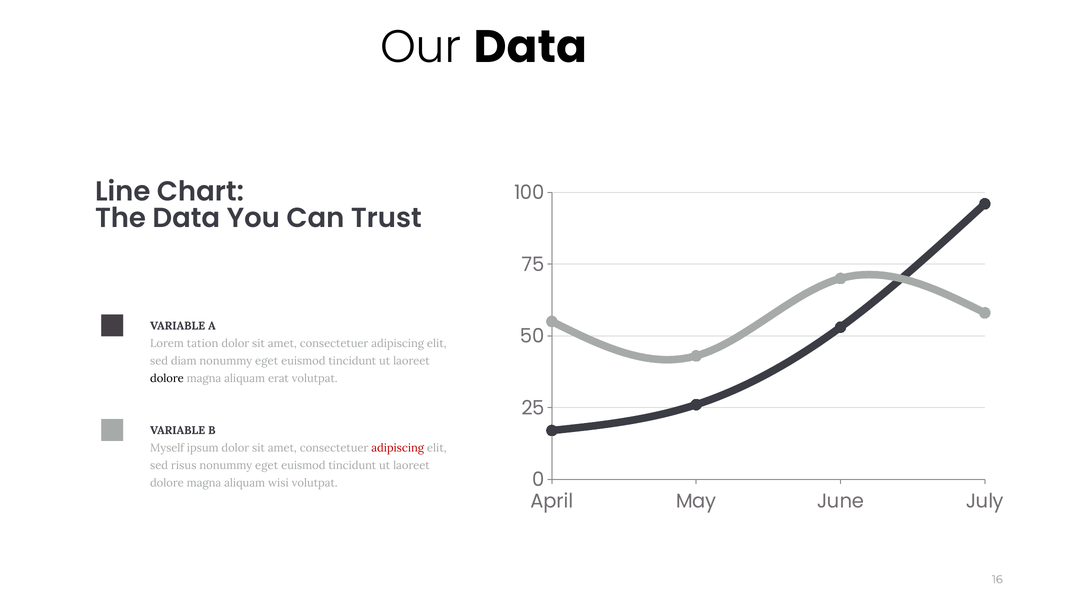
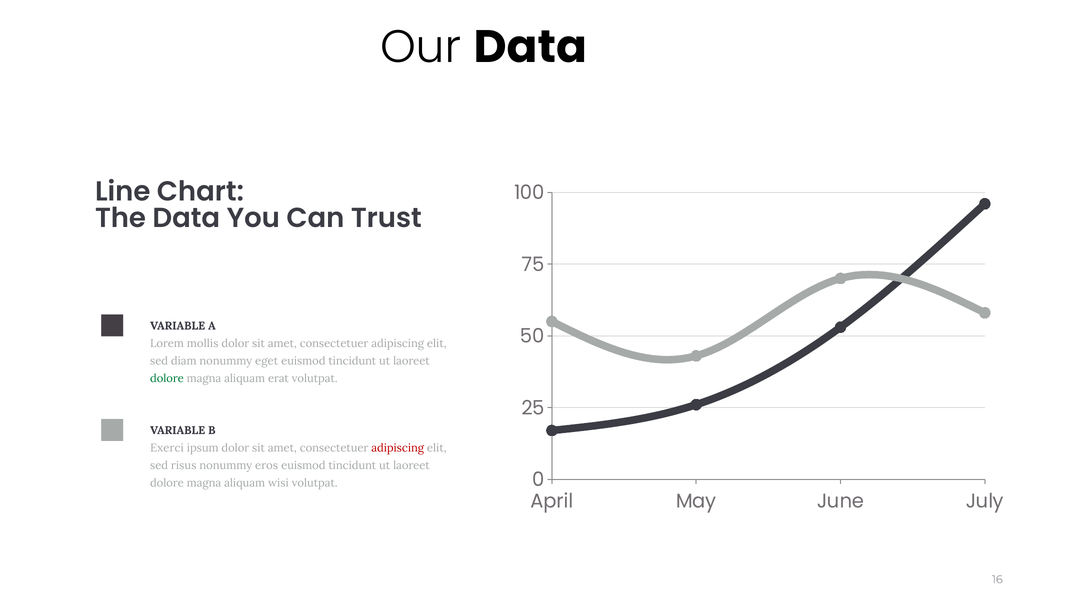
tation: tation -> mollis
dolore at (167, 378) colour: black -> green
Myself: Myself -> Exerci
eget at (267, 465): eget -> eros
